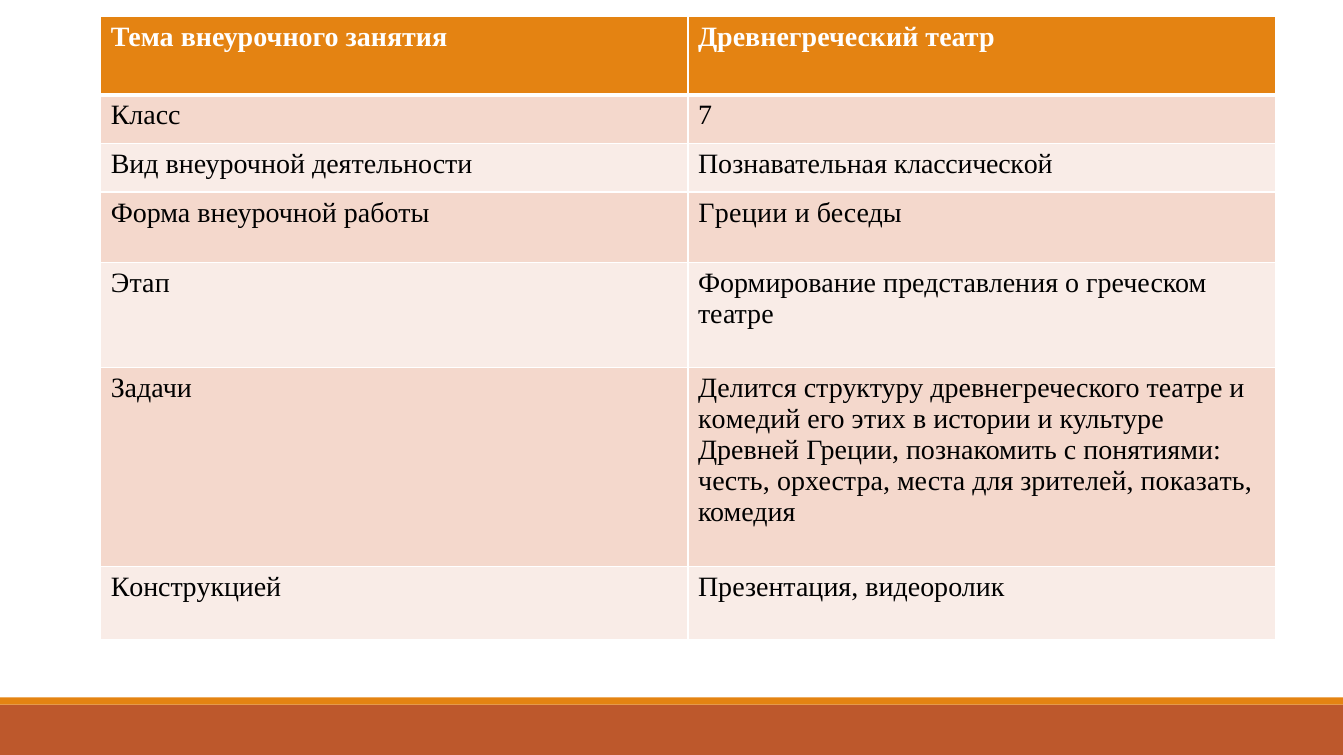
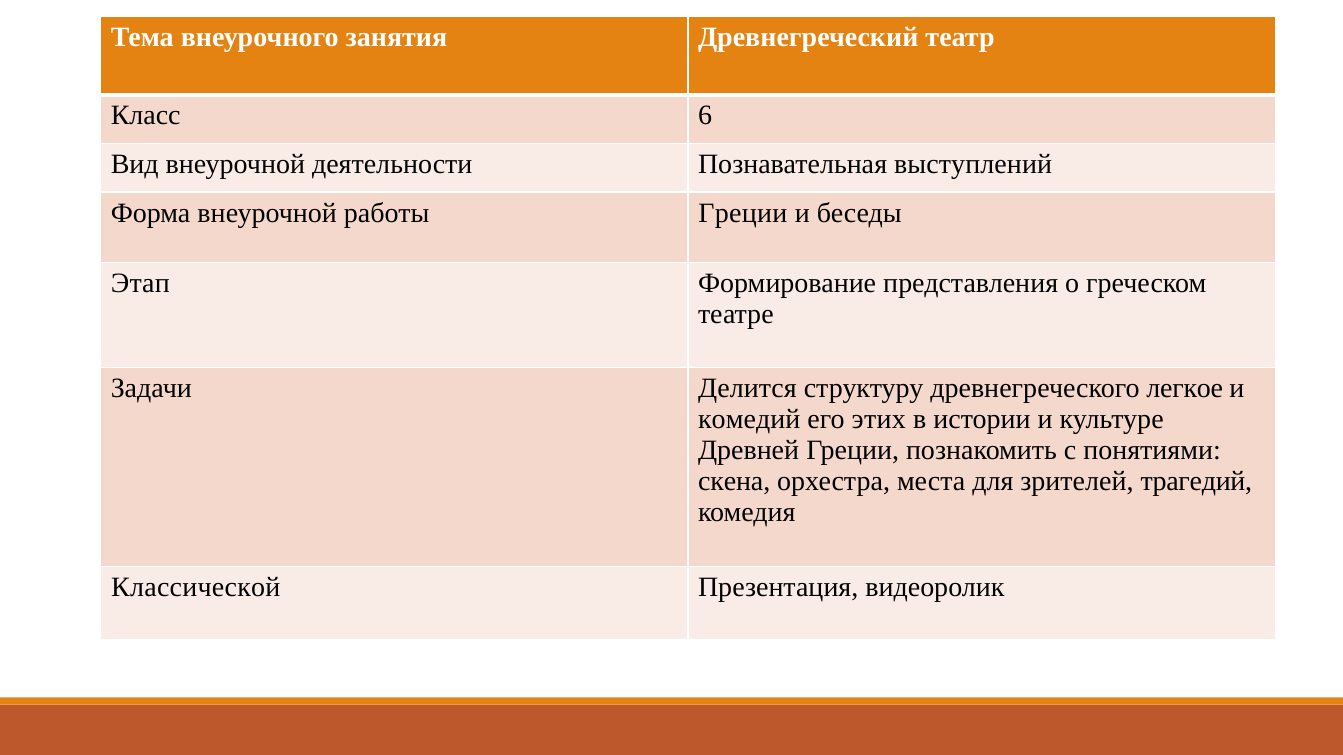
7: 7 -> 6
классической: классической -> выступлений
древнегреческого театре: театре -> легкое
честь: честь -> скена
показать: показать -> трагедий
Конструкцией: Конструкцией -> Классической
